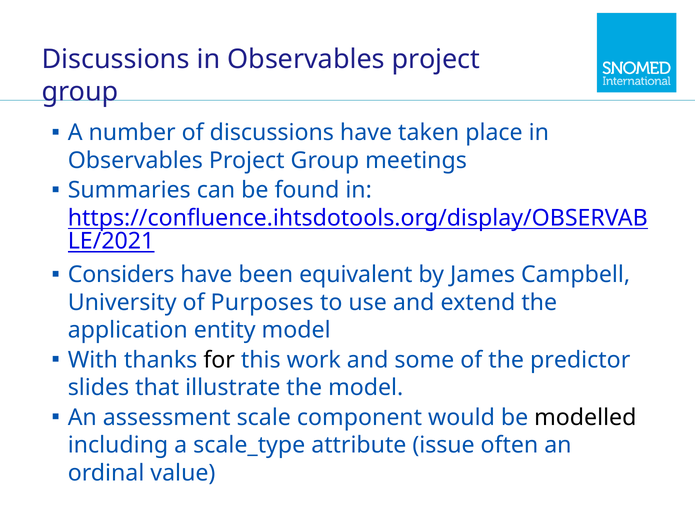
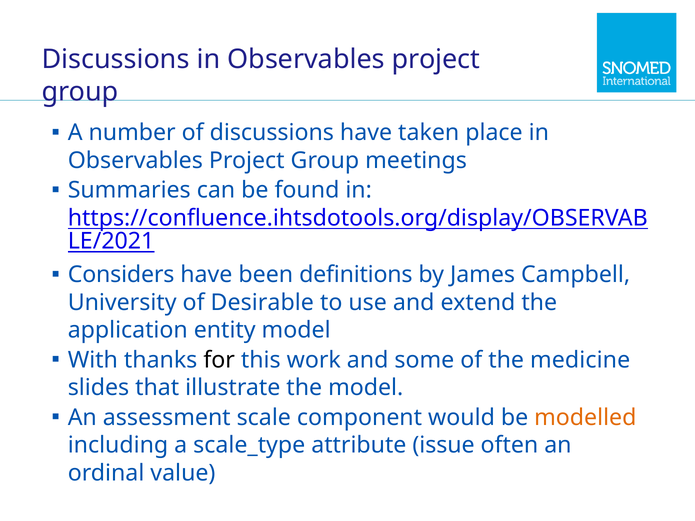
equivalent: equivalent -> definitions
Purposes: Purposes -> Desirable
predictor: predictor -> medicine
modelled colour: black -> orange
